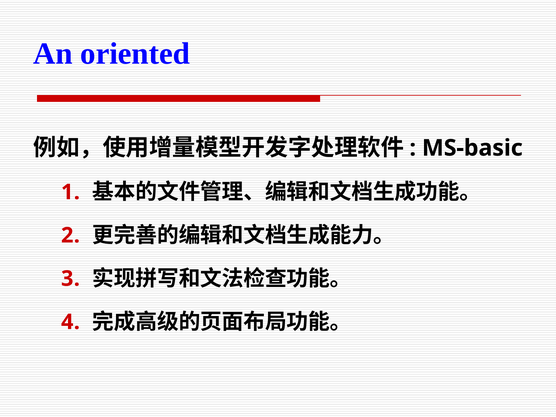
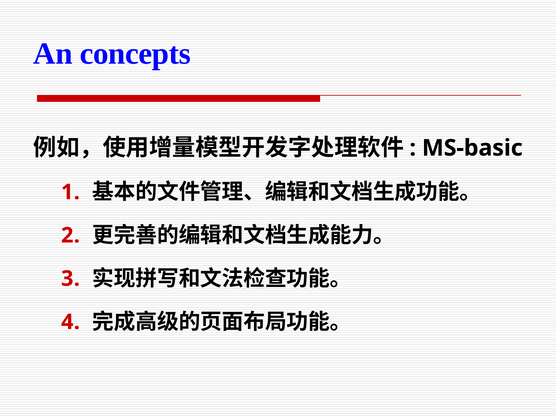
oriented: oriented -> concepts
